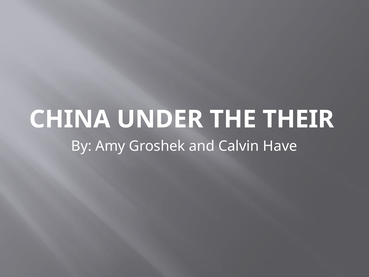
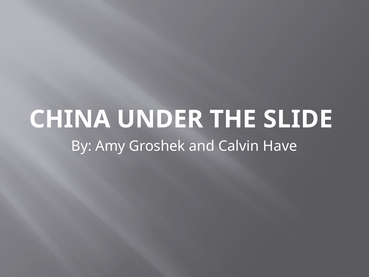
THEIR: THEIR -> SLIDE
